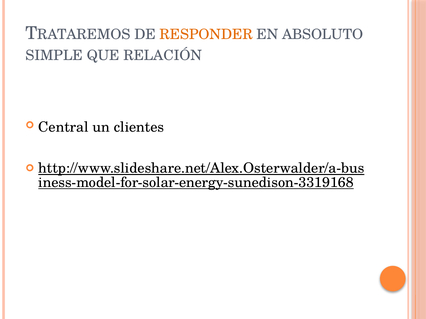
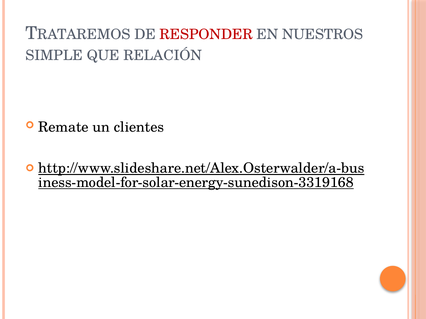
RESPONDER colour: orange -> red
ABSOLUTO: ABSOLUTO -> NUESTROS
Central: Central -> Remate
